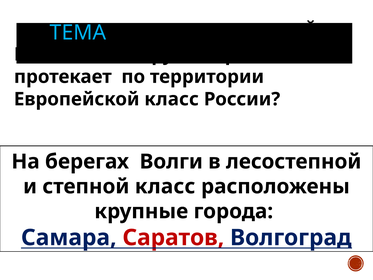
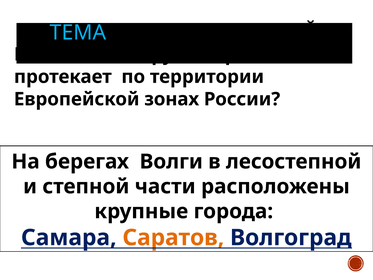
Европейской класс: класс -> зонах
степной класс: класс -> части
Саратов colour: red -> orange
